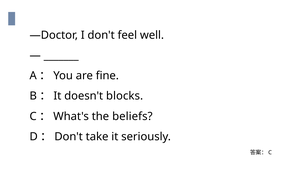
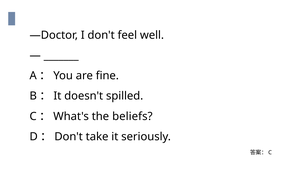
blocks: blocks -> spilled
